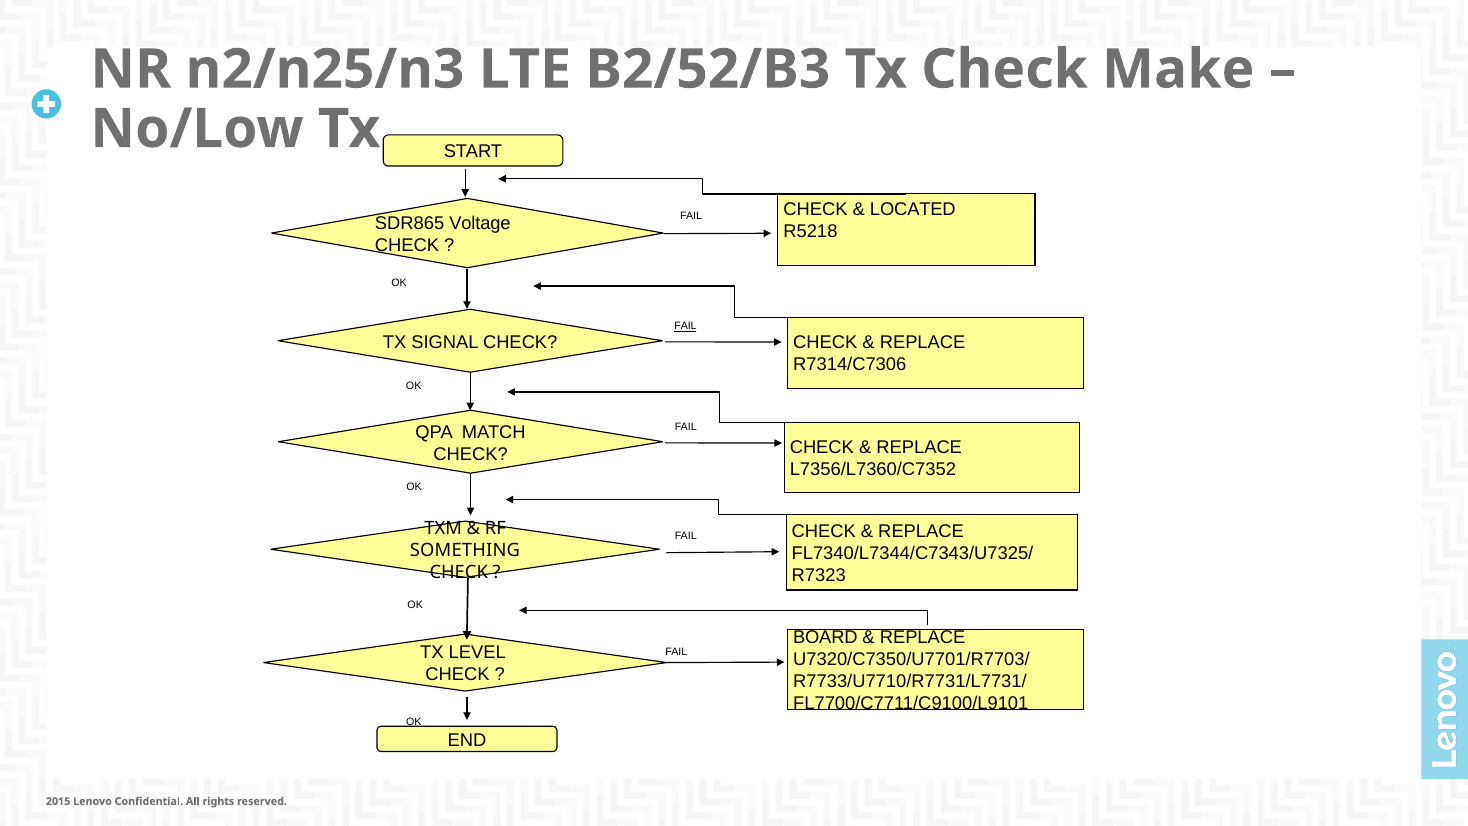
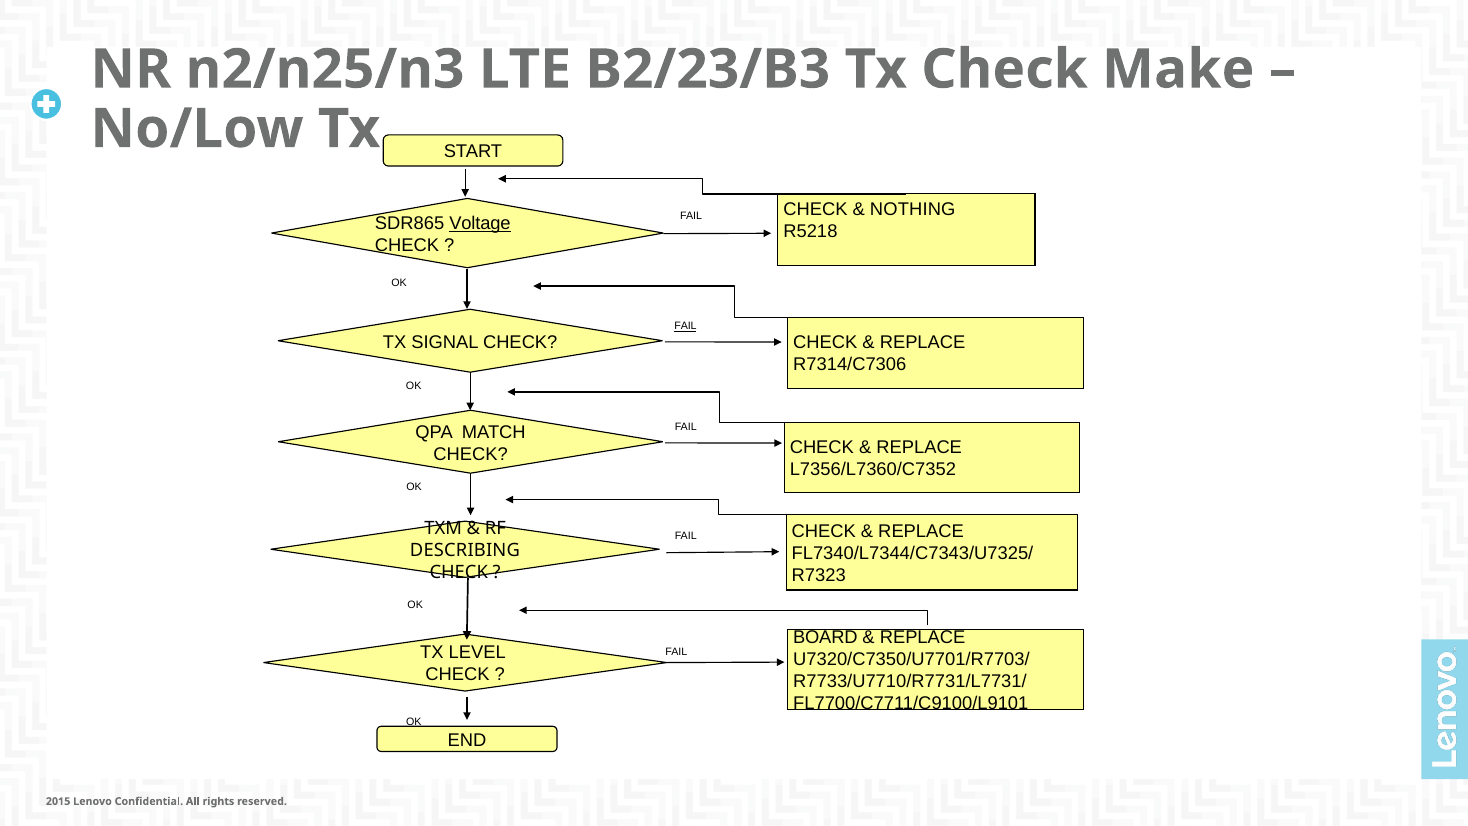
B2/52/B3: B2/52/B3 -> B2/23/B3
LOCATED: LOCATED -> NOTHING
Voltage underline: none -> present
SOMETHING: SOMETHING -> DESCRIBING
